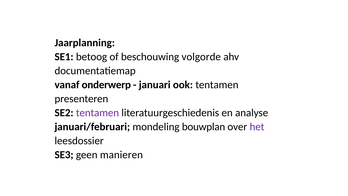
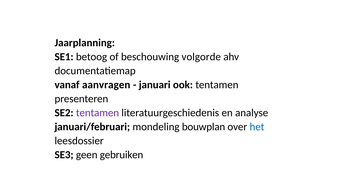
onderwerp: onderwerp -> aanvragen
het colour: purple -> blue
manieren: manieren -> gebruiken
